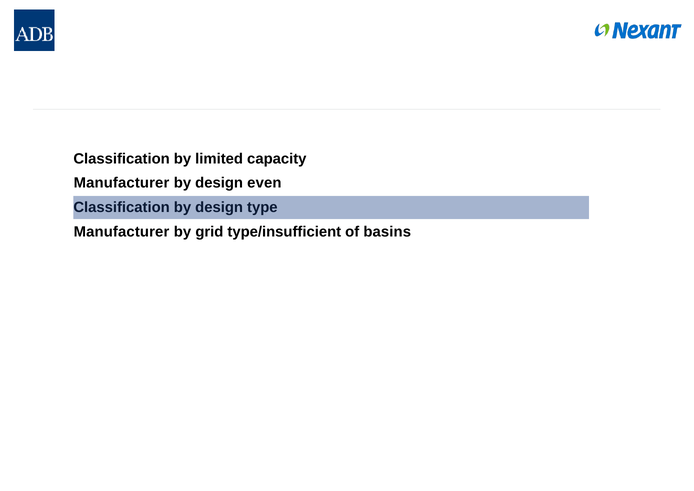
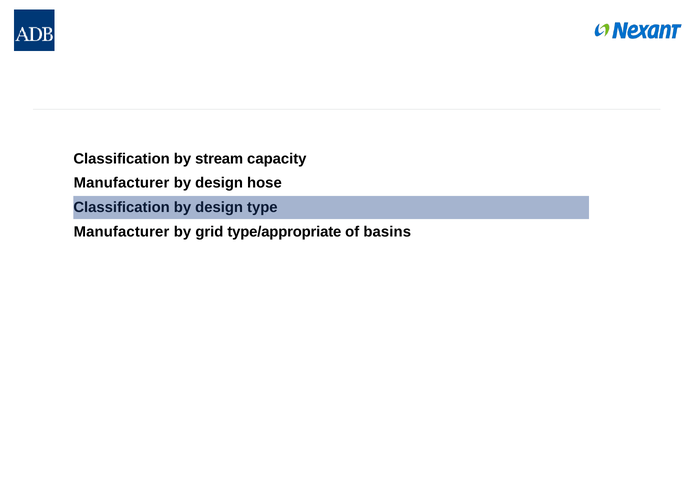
limited: limited -> stream
even: even -> hose
type/insufficient: type/insufficient -> type/appropriate
